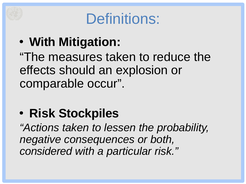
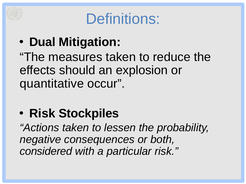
With at (42, 42): With -> Dual
comparable: comparable -> quantitative
